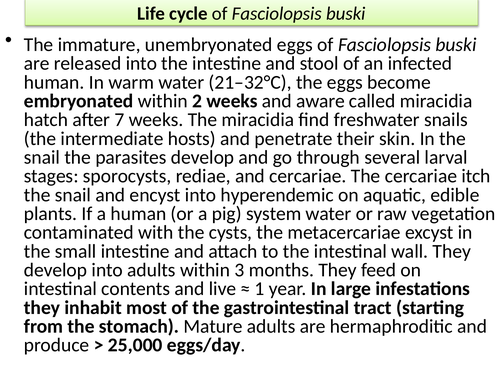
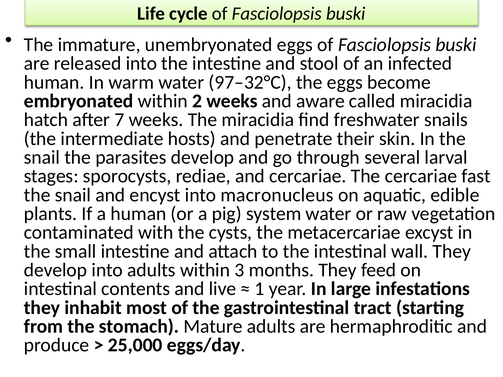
21–32°C: 21–32°C -> 97–32°C
itch: itch -> fast
hyperendemic: hyperendemic -> macronucleus
